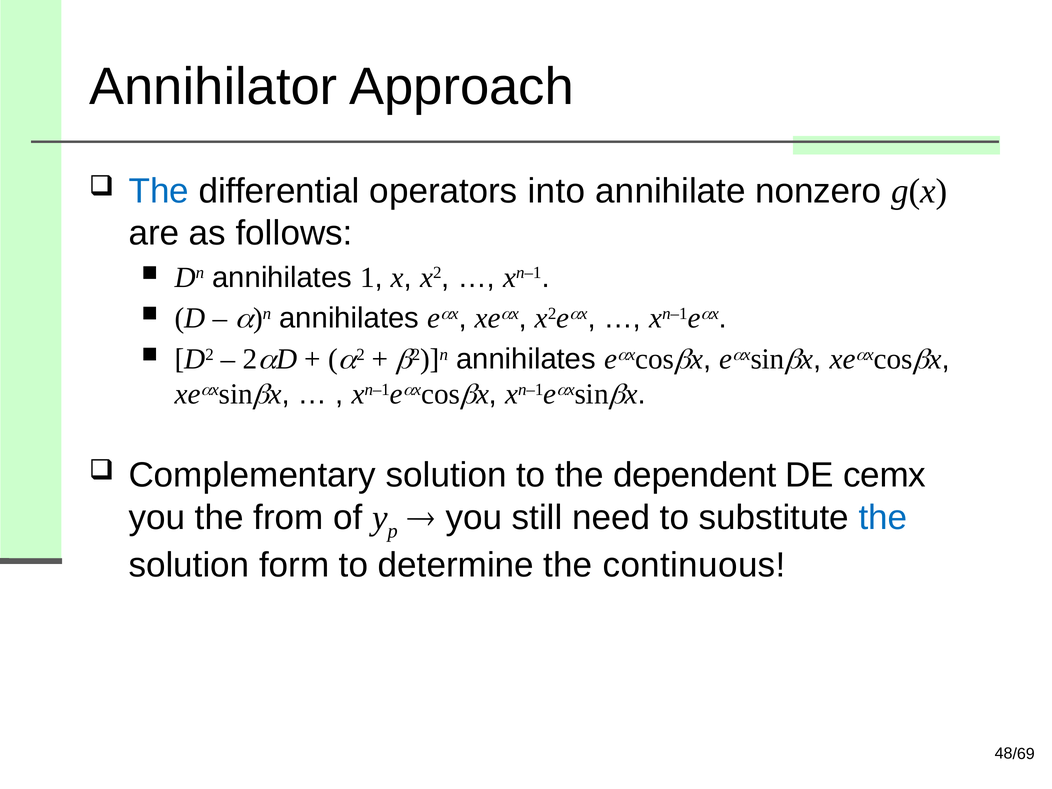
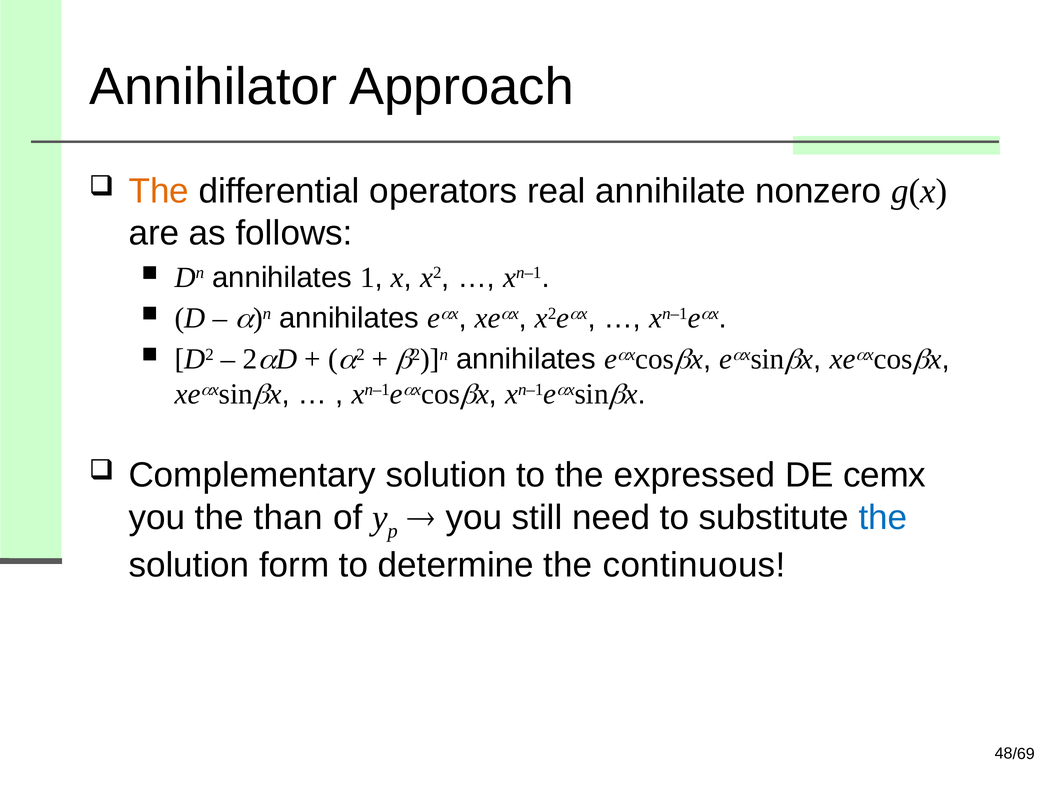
The at (159, 191) colour: blue -> orange
into: into -> real
dependent: dependent -> expressed
from: from -> than
